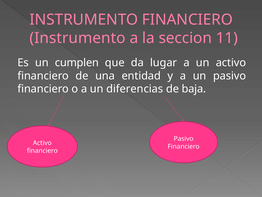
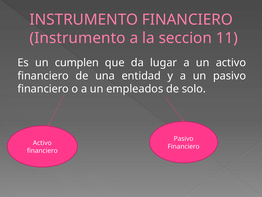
diferencias: diferencias -> empleados
baja: baja -> solo
